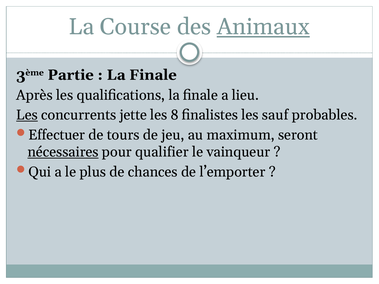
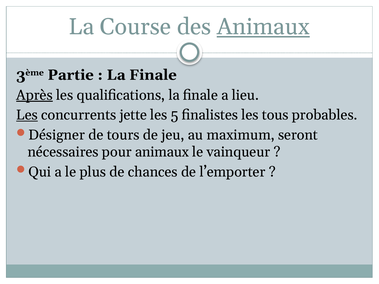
Après underline: none -> present
8: 8 -> 5
sauf: sauf -> tous
Effectuer: Effectuer -> Désigner
nécessaires underline: present -> none
pour qualifier: qualifier -> animaux
